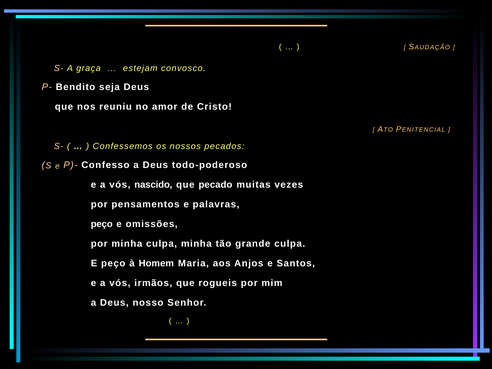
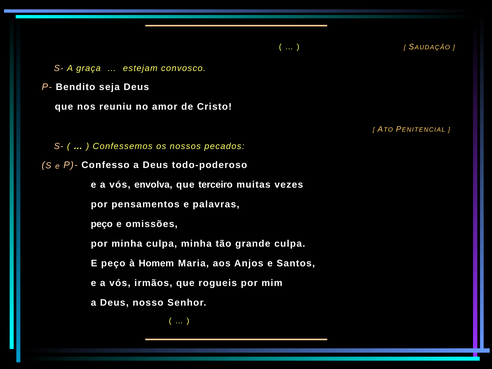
nascido: nascido -> envolva
pecado: pecado -> terceiro
